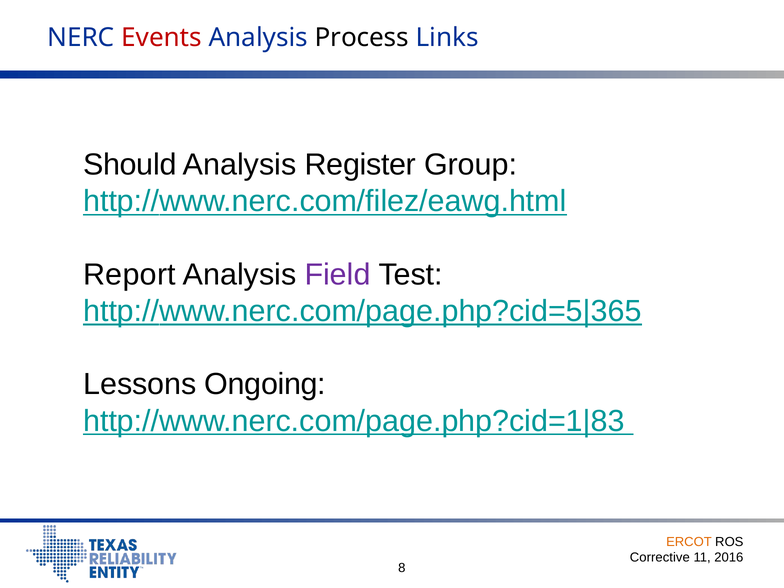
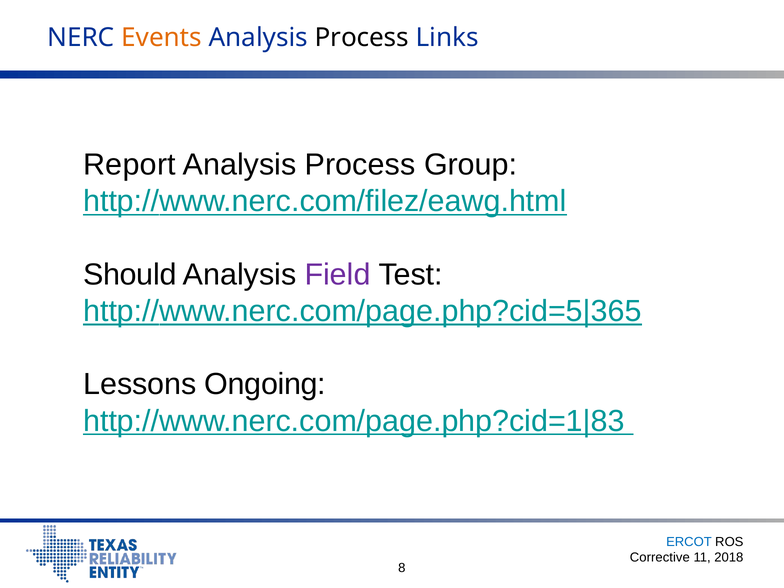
Events colour: red -> orange
Should: Should -> Report
Register at (360, 165): Register -> Process
Report: Report -> Should
ERCOT colour: orange -> blue
2016: 2016 -> 2018
